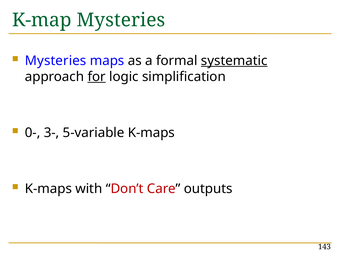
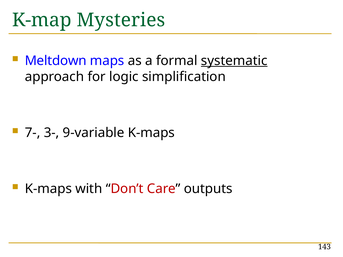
Mysteries at (56, 61): Mysteries -> Meltdown
for underline: present -> none
0-: 0- -> 7-
5-variable: 5-variable -> 9-variable
